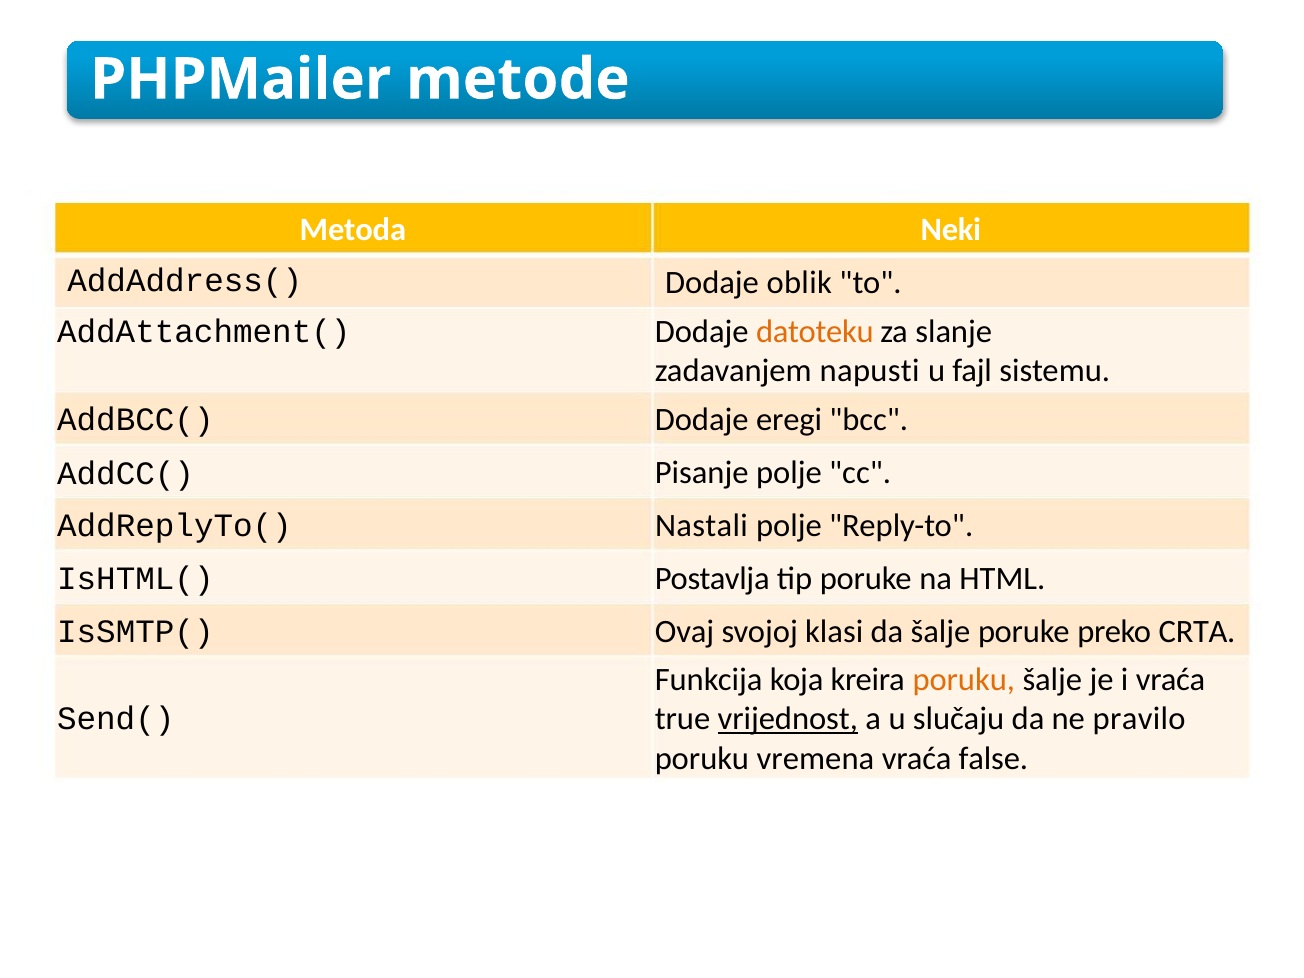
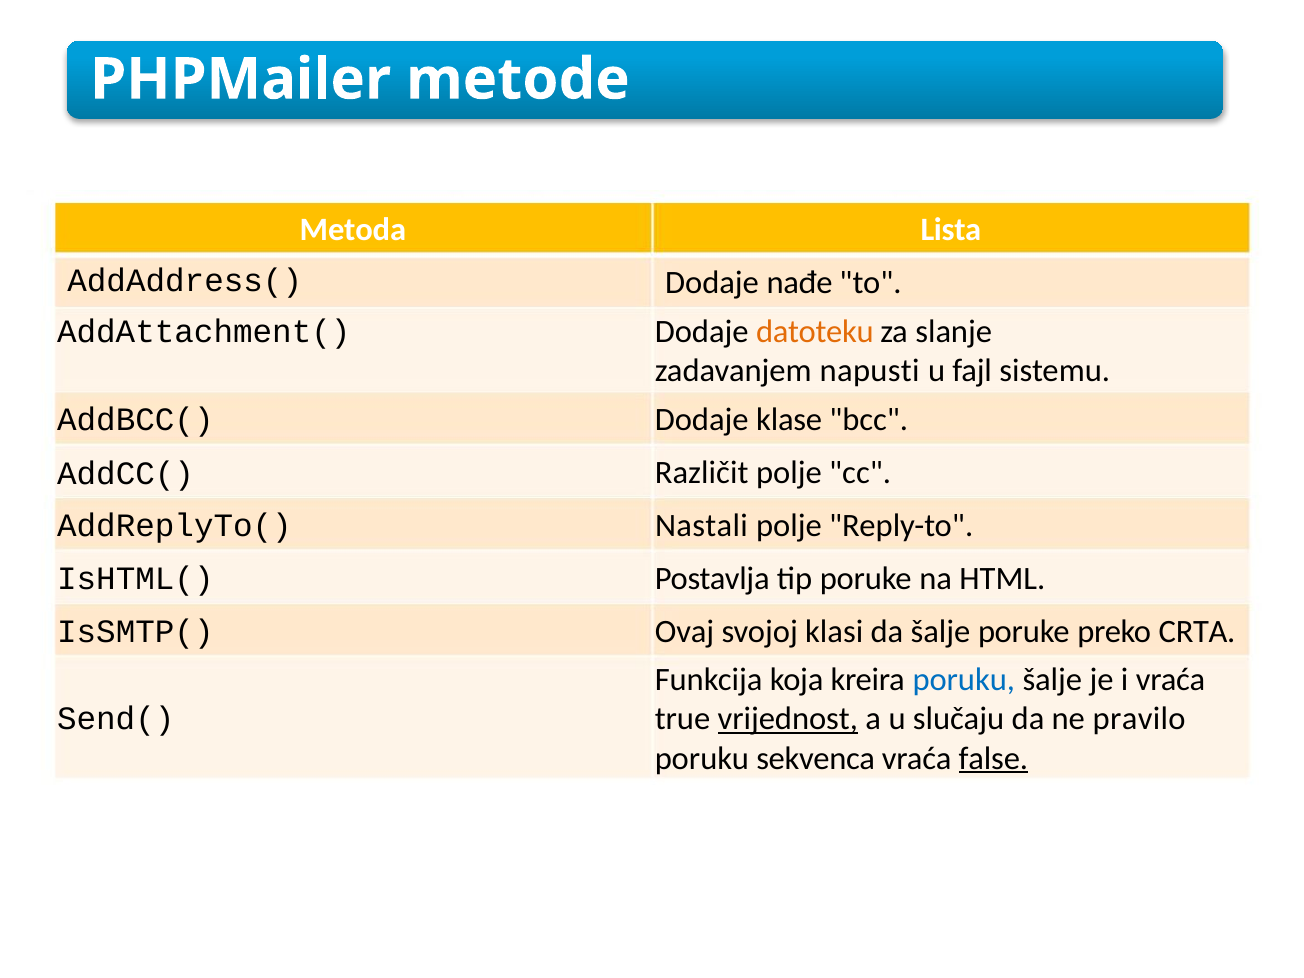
Neki: Neki -> Lista
oblik: oblik -> nađe
eregi: eregi -> klase
Pisanje: Pisanje -> Različit
poruku at (964, 680) colour: orange -> blue
vremena: vremena -> sekvenca
false underline: none -> present
